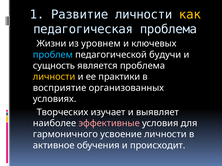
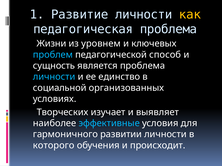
будучи: будучи -> способ
личности at (54, 77) colour: yellow -> light blue
практики: практики -> единство
восприятие: восприятие -> социальной
эффективные colour: pink -> light blue
усвоение: усвоение -> развитии
активное: активное -> которого
